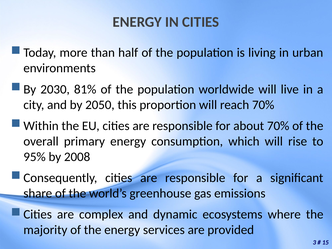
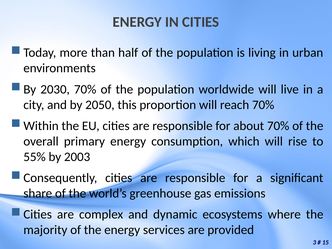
2030 81%: 81% -> 70%
95%: 95% -> 55%
2008: 2008 -> 2003
